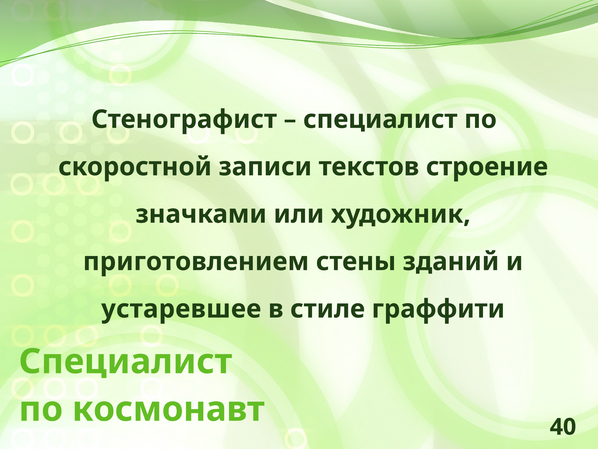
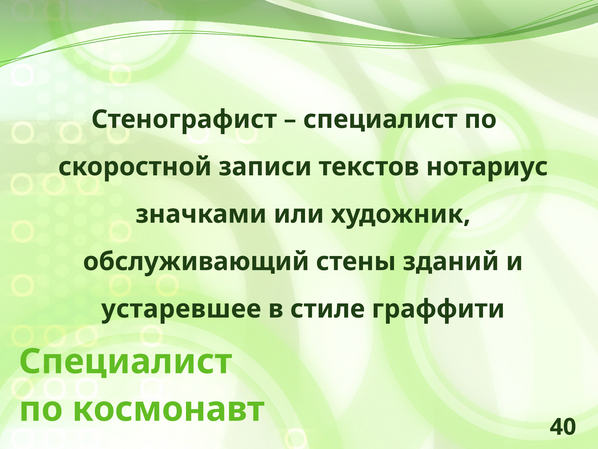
строение: строение -> нотариус
приготовлением: приготовлением -> обслуживающий
